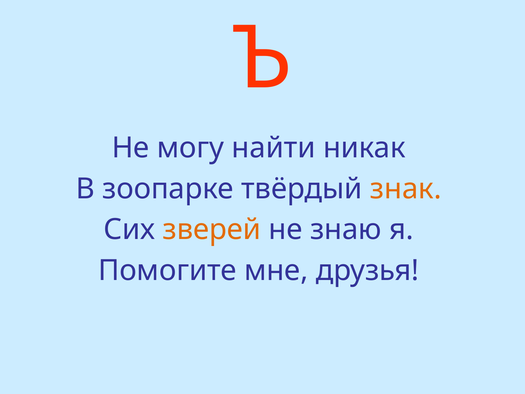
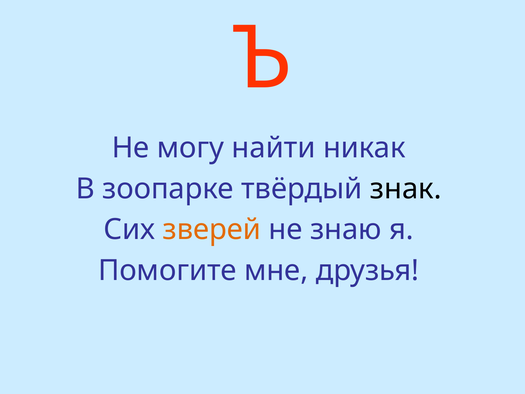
знак colour: orange -> black
